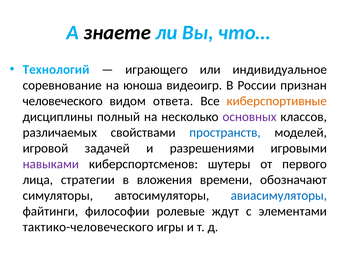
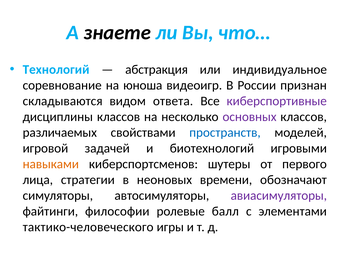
играющего: играющего -> абстракция
человеческого: человеческого -> складываются
киберспортивные colour: orange -> purple
дисциплины полный: полный -> классов
разрешениями: разрешениями -> биотехнологий
навыками colour: purple -> orange
вложения: вложения -> неоновых
авиасимуляторы colour: blue -> purple
ждут: ждут -> балл
